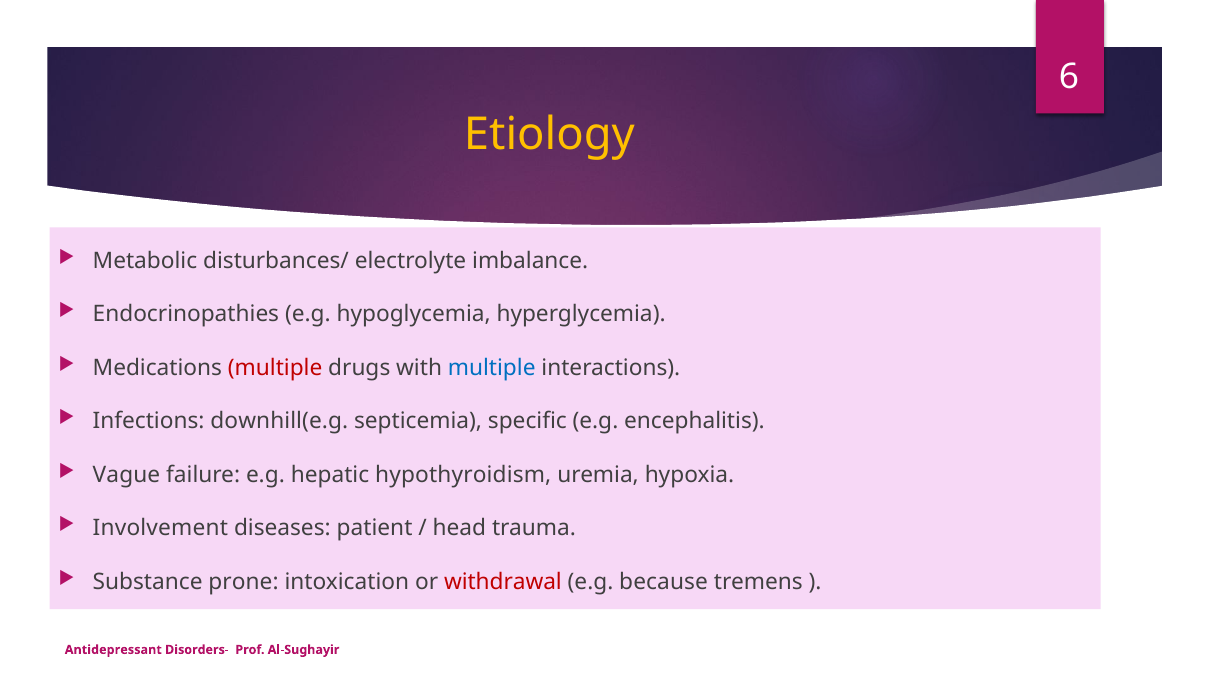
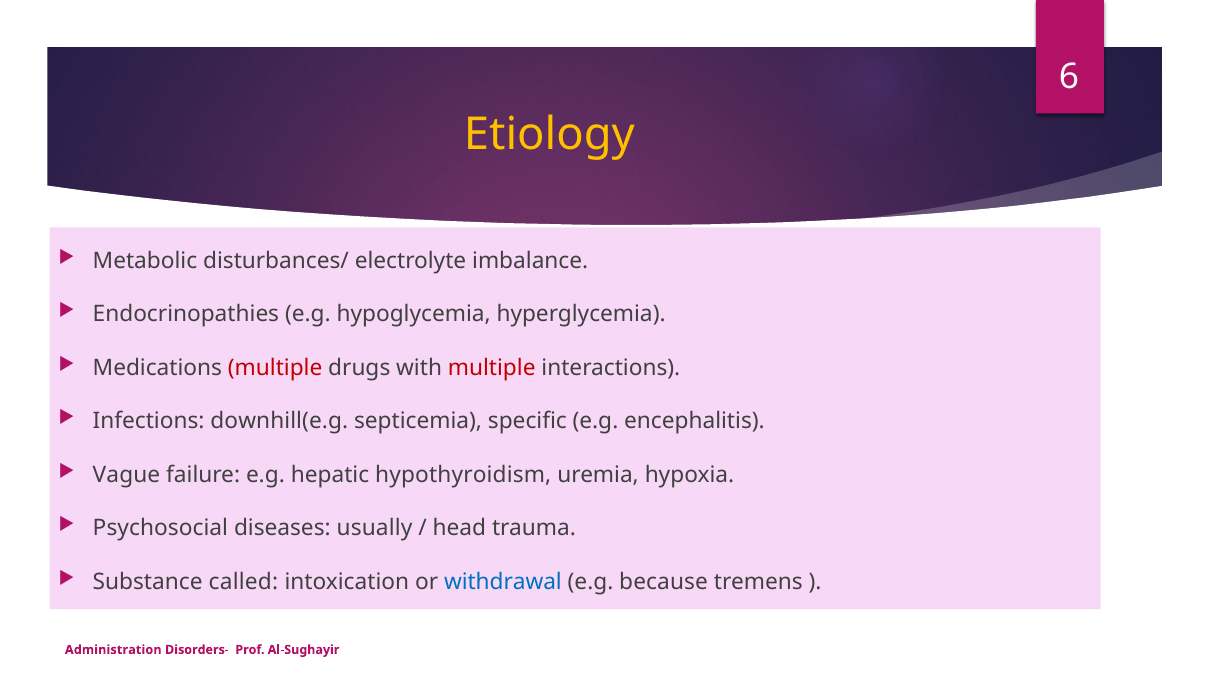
multiple at (492, 368) colour: blue -> red
Involvement: Involvement -> Psychosocial
patient: patient -> usually
prone: prone -> called
withdrawal colour: red -> blue
Antidepressant: Antidepressant -> Administration
